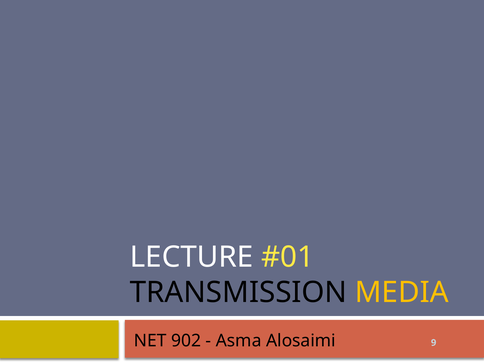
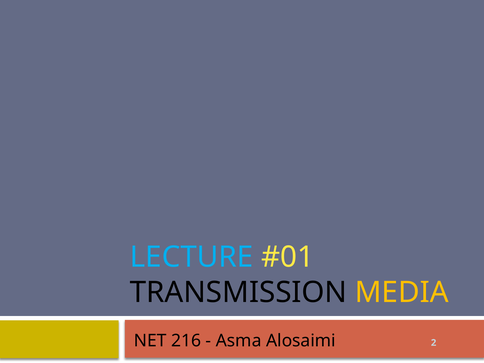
LECTURE colour: white -> light blue
902: 902 -> 216
9: 9 -> 2
